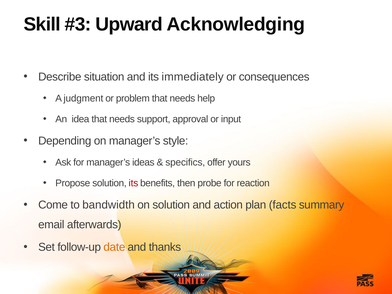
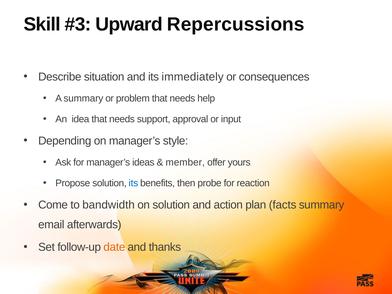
Acknowledging: Acknowledging -> Repercussions
A judgment: judgment -> summary
specifics: specifics -> member
its at (133, 183) colour: red -> blue
